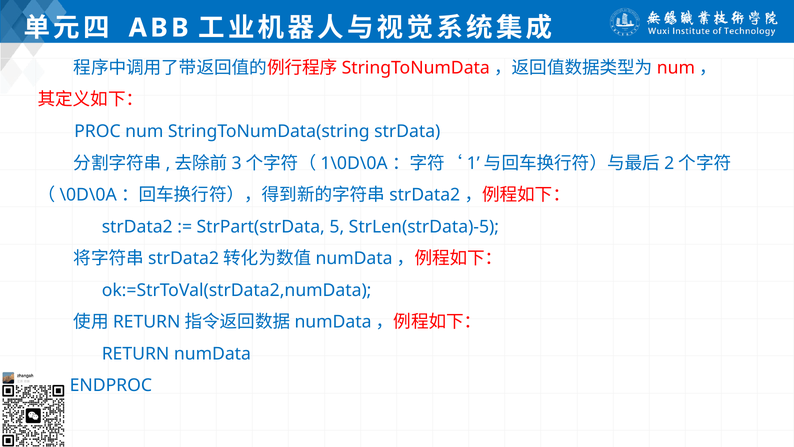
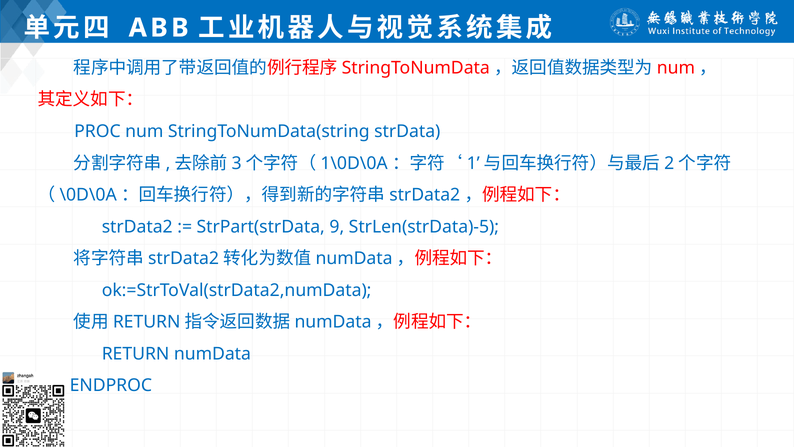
5: 5 -> 9
